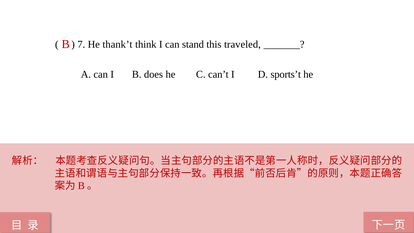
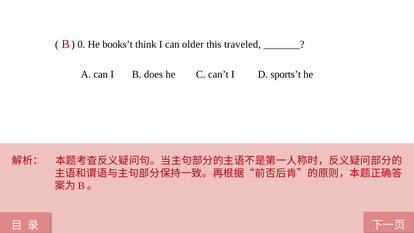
7: 7 -> 0
thank’t: thank’t -> books’t
stand: stand -> older
